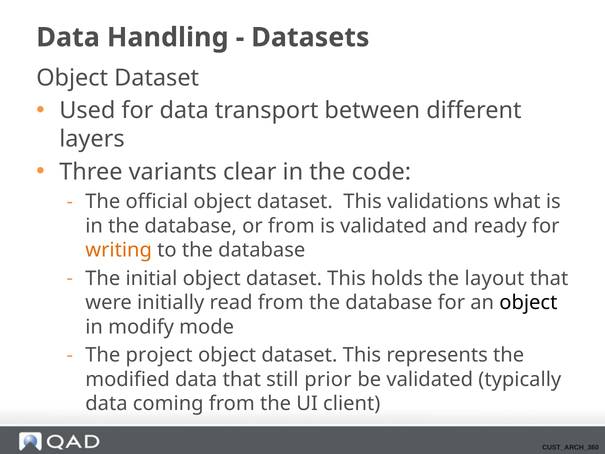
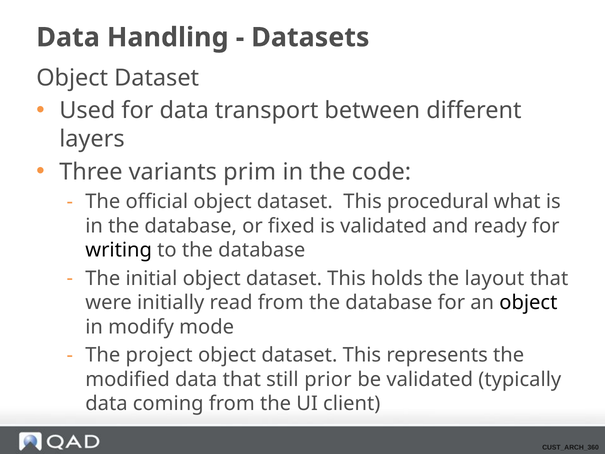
clear: clear -> prim
validations: validations -> procedural
or from: from -> fixed
writing colour: orange -> black
